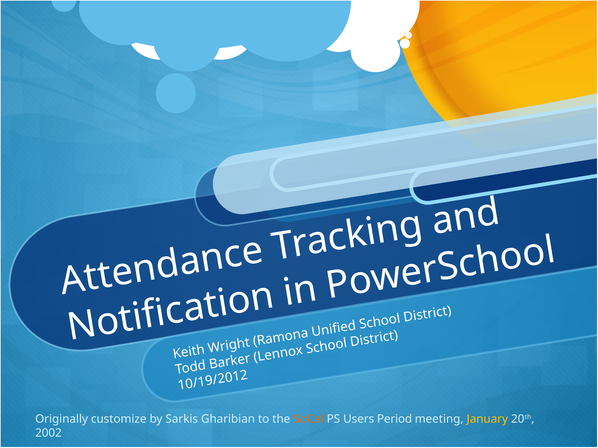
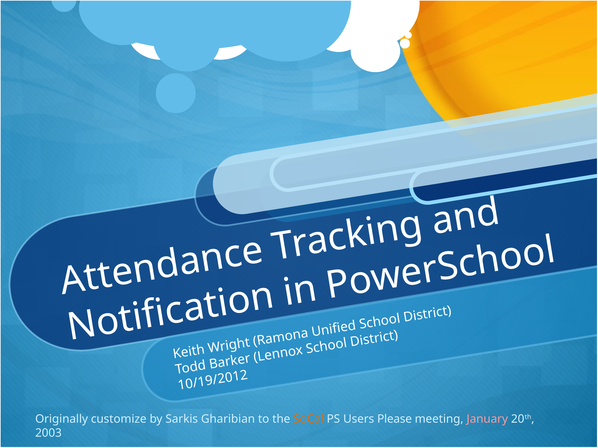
Period: Period -> Please
January colour: yellow -> pink
2002: 2002 -> 2003
